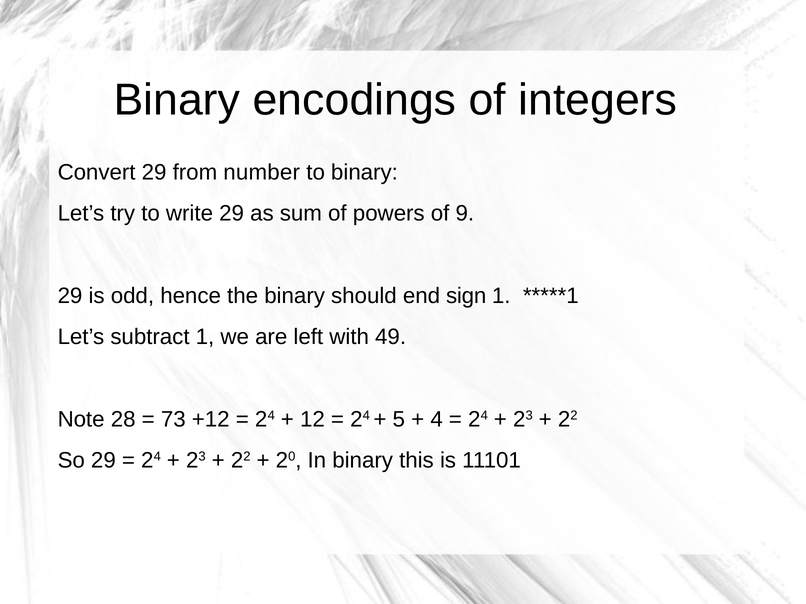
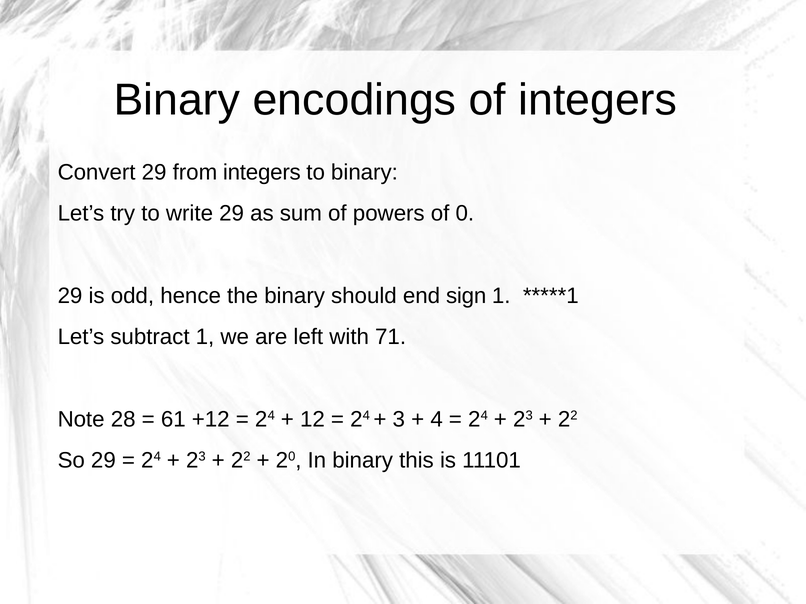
from number: number -> integers
9: 9 -> 0
49: 49 -> 71
73: 73 -> 61
5: 5 -> 3
